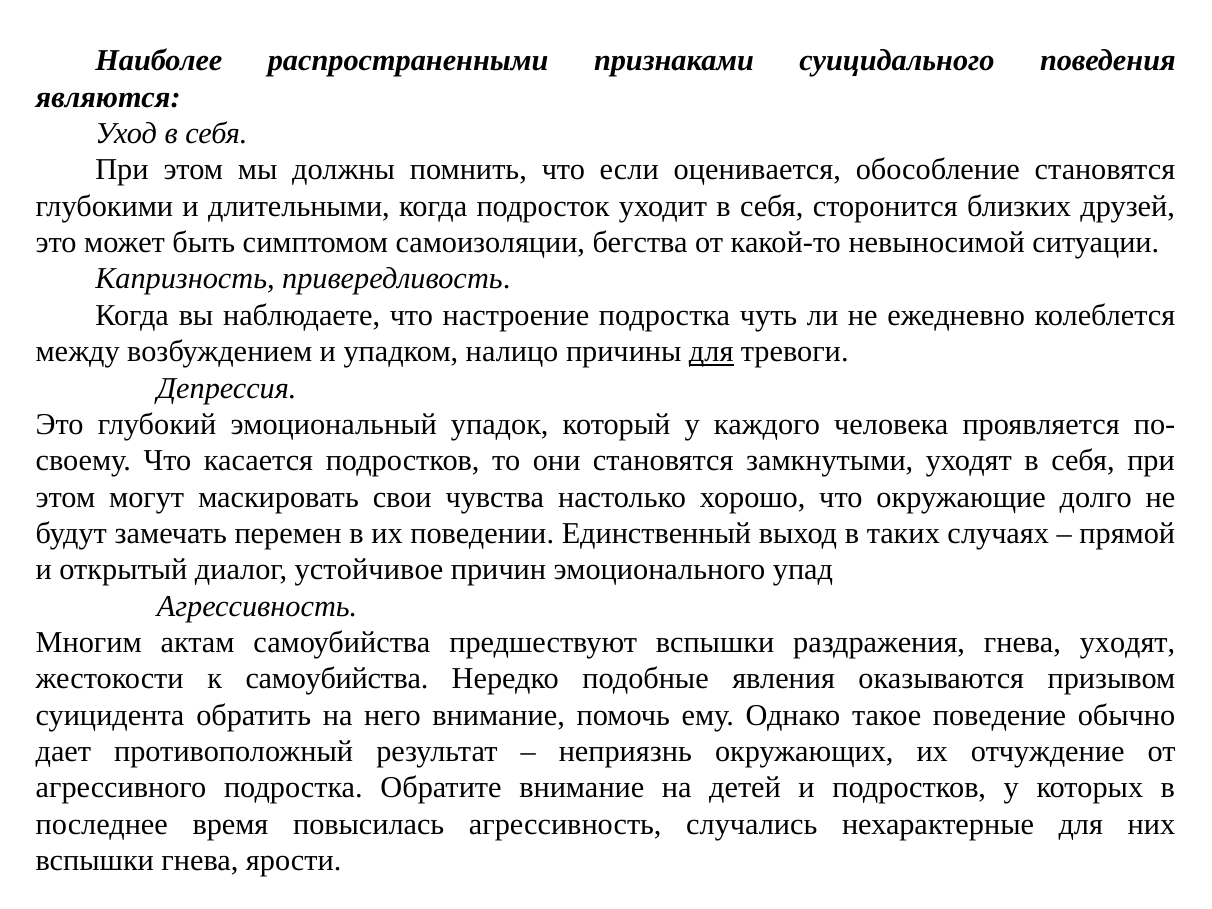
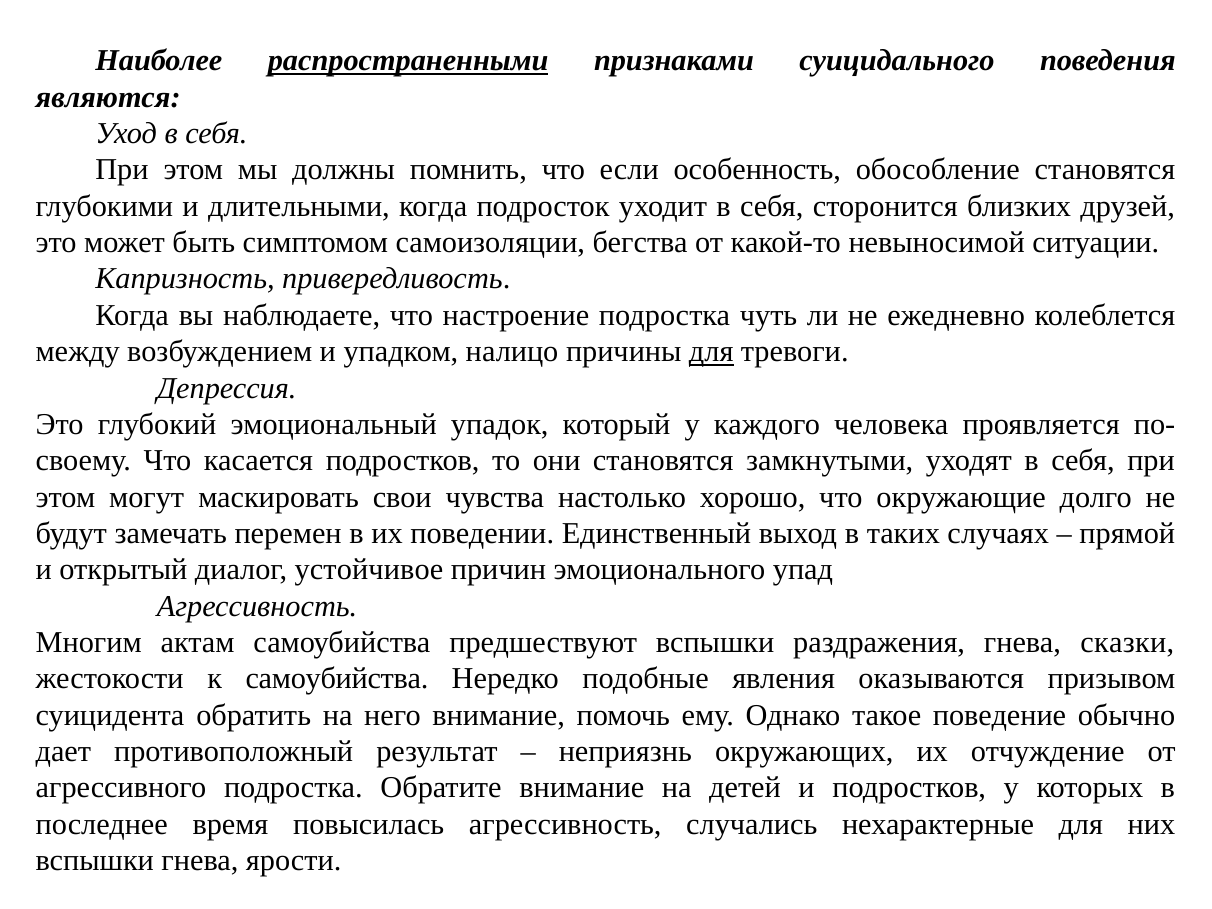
распространенными underline: none -> present
оценивается: оценивается -> особенность
гнева уходят: уходят -> сказки
